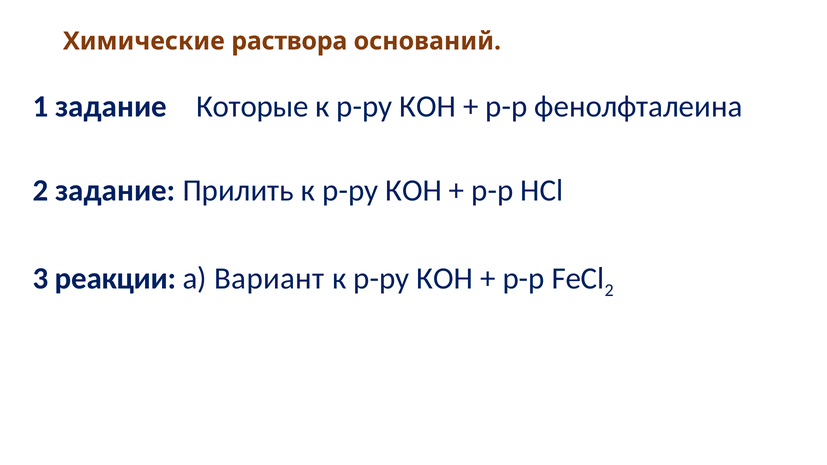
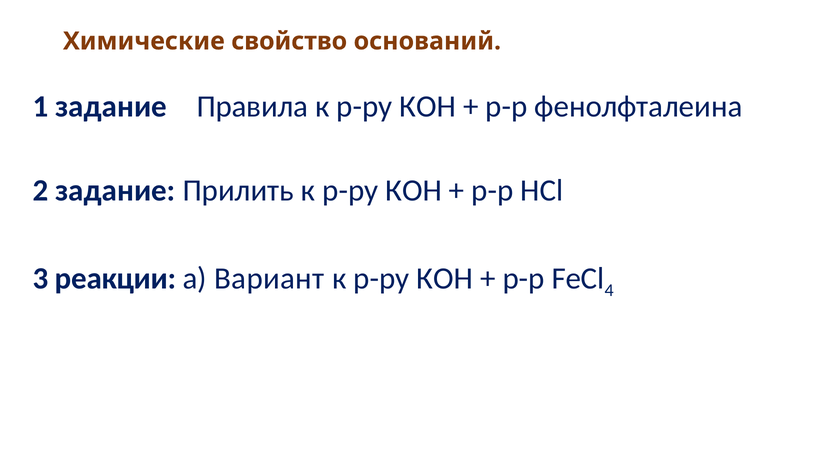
Химические раствора: раствора -> свойство
Которые: Которые -> Правила
2 at (609, 291): 2 -> 4
